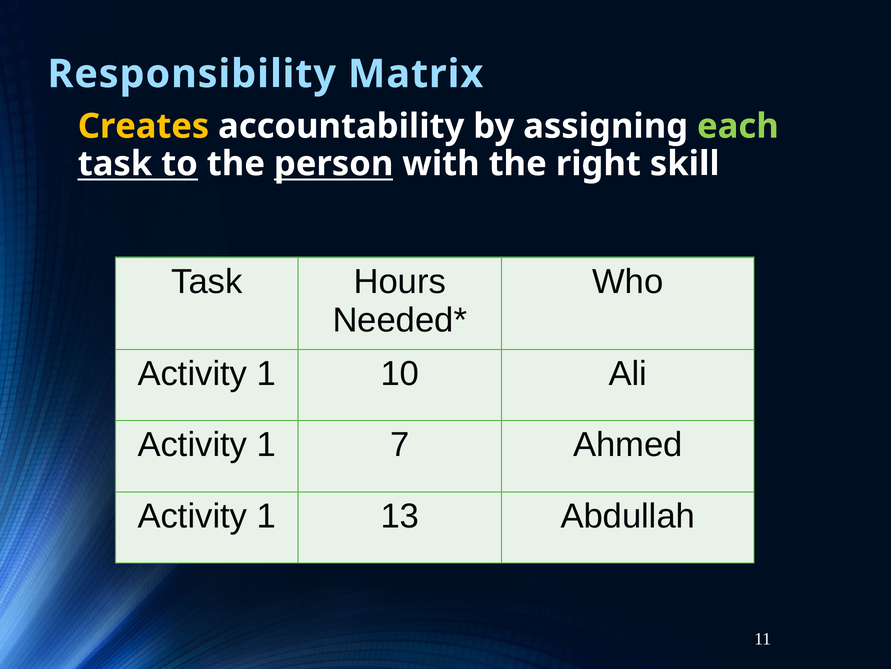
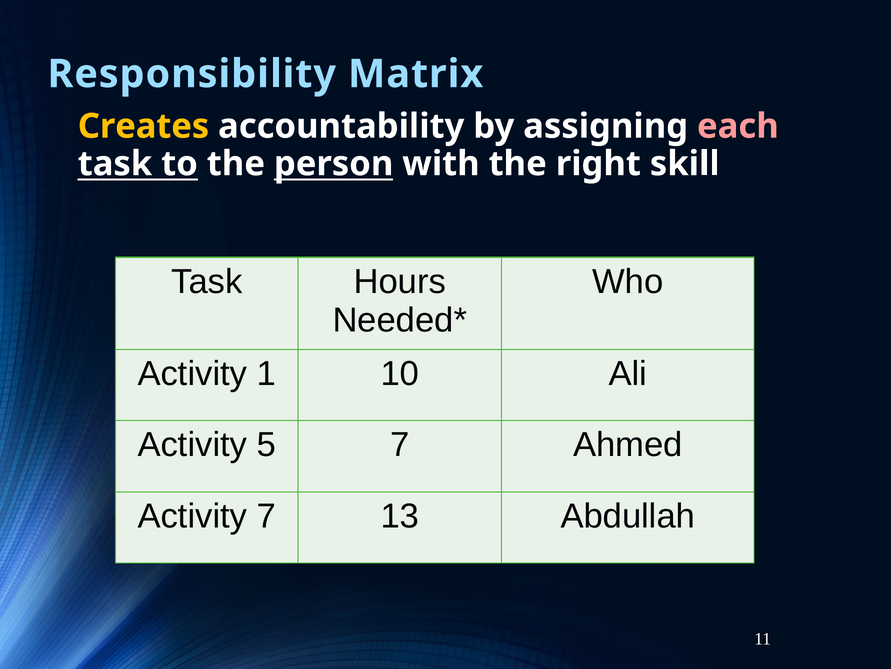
each colour: light green -> pink
1 at (266, 444): 1 -> 5
1 at (266, 516): 1 -> 7
